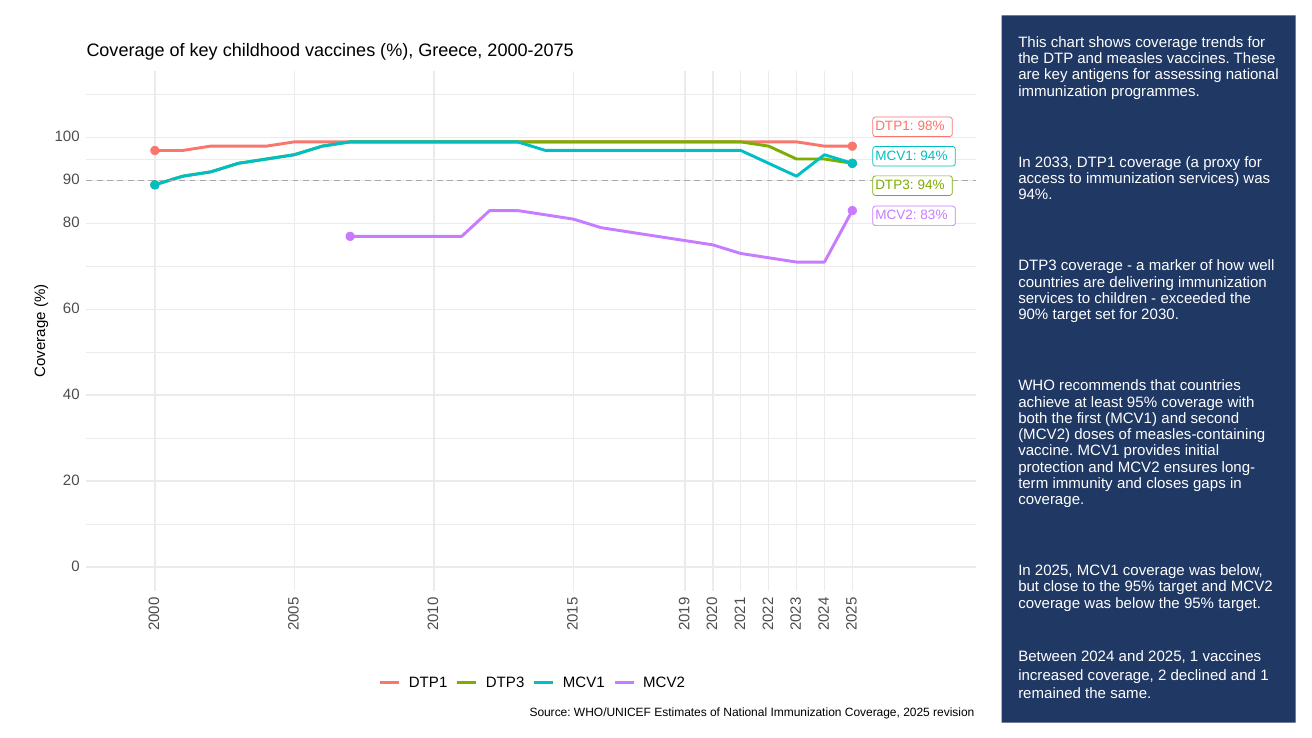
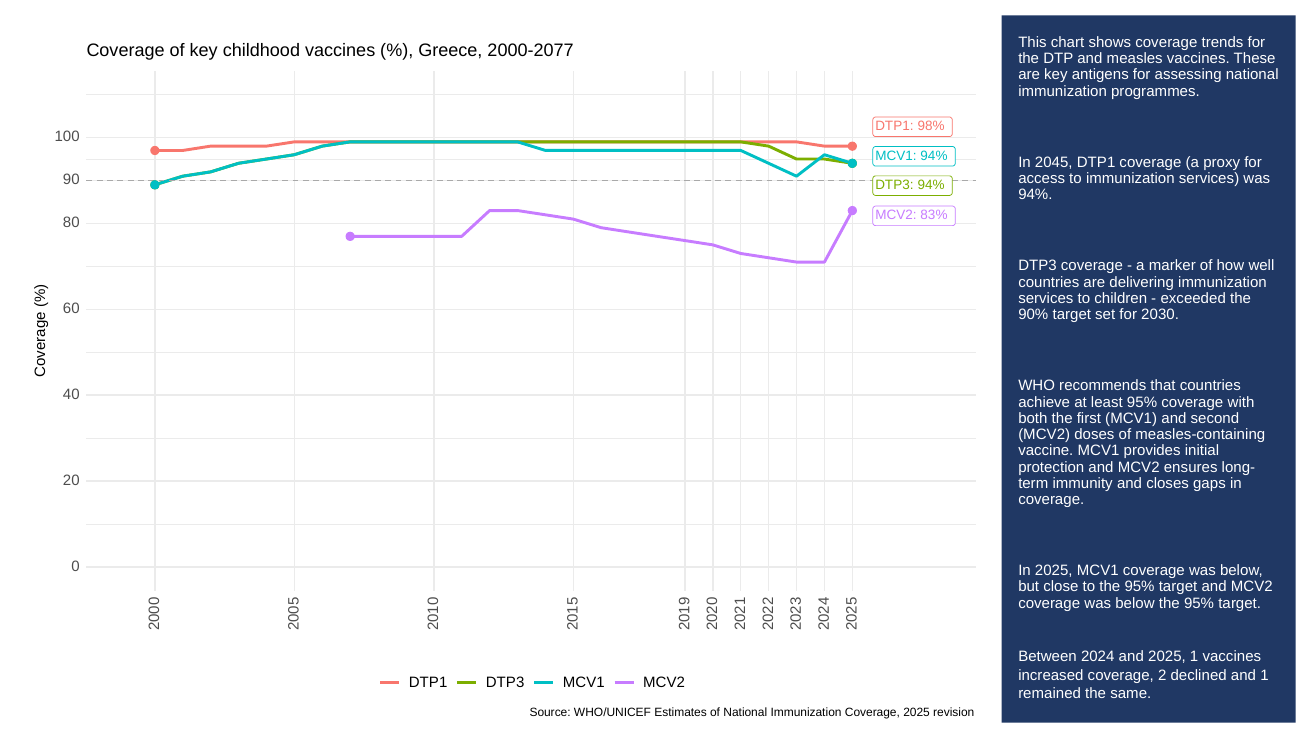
2000-2075: 2000-2075 -> 2000-2077
2033: 2033 -> 2045
